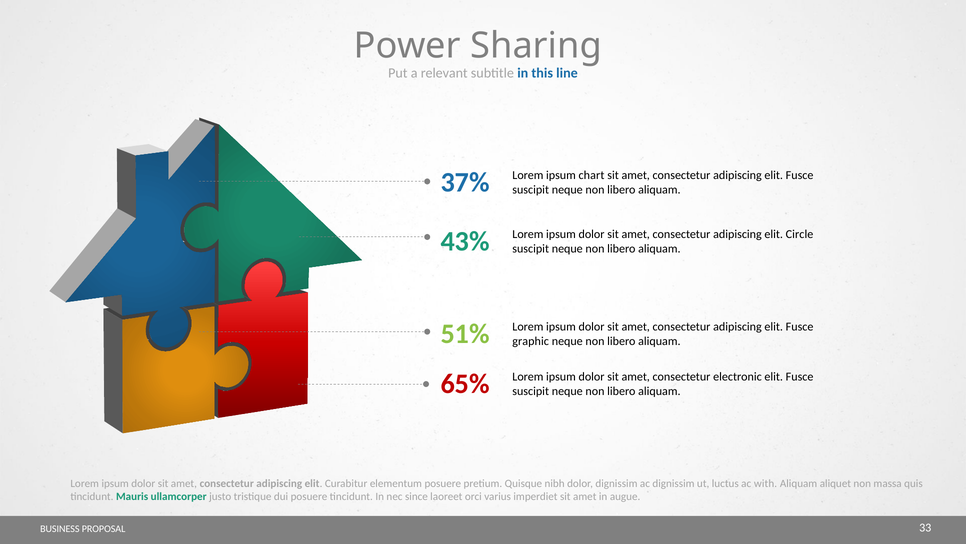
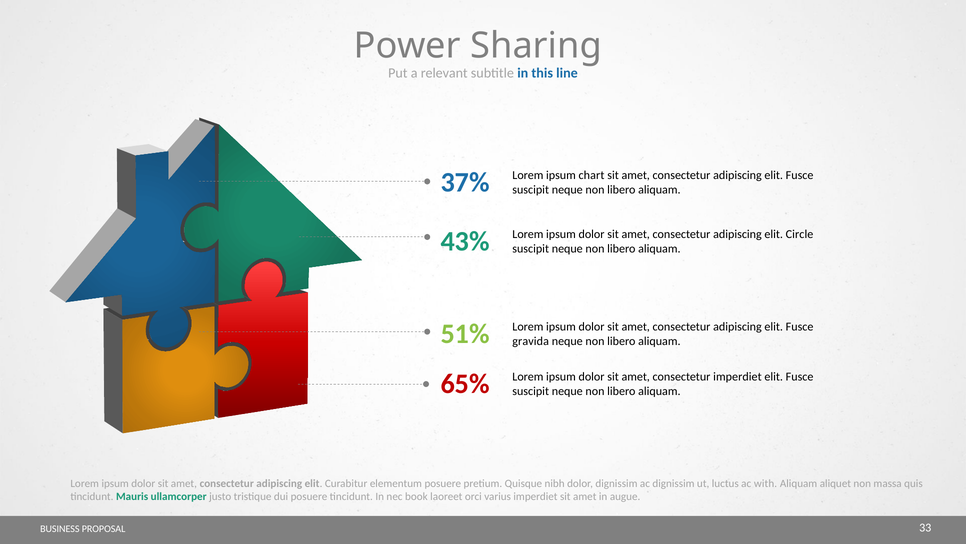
graphic: graphic -> gravida
consectetur electronic: electronic -> imperdiet
since: since -> book
